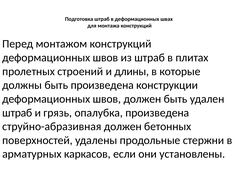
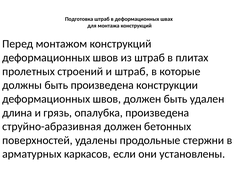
и длины: длины -> штраб
штраб at (17, 113): штраб -> длина
